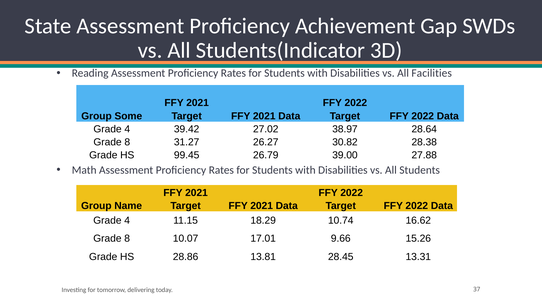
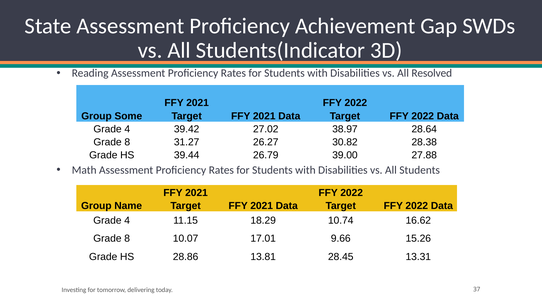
Facilities: Facilities -> Resolved
99.45: 99.45 -> 39.44
